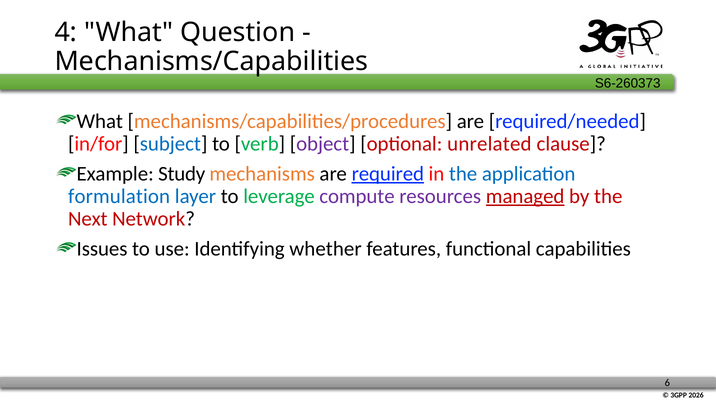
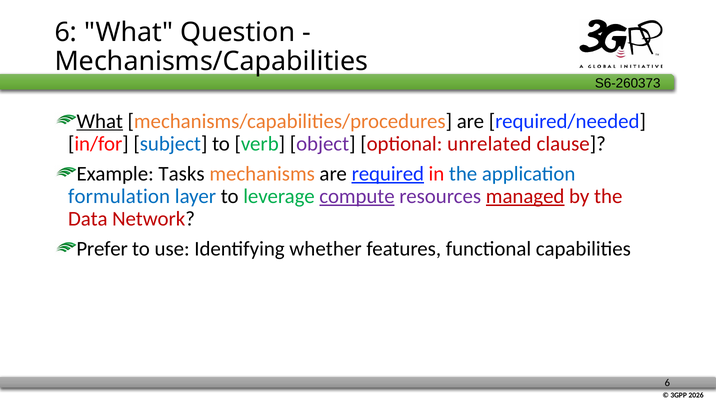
4 at (66, 32): 4 -> 6
What at (100, 121) underline: none -> present
Study: Study -> Tasks
compute underline: none -> present
Next: Next -> Data
Issues: Issues -> Prefer
